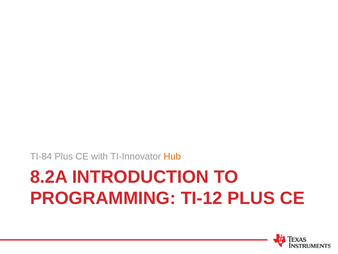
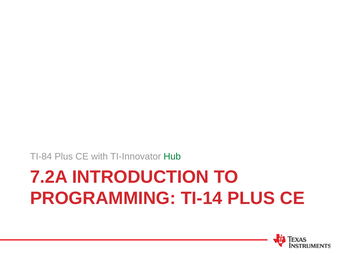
Hub colour: orange -> green
8.2A: 8.2A -> 7.2A
TI-12: TI-12 -> TI-14
